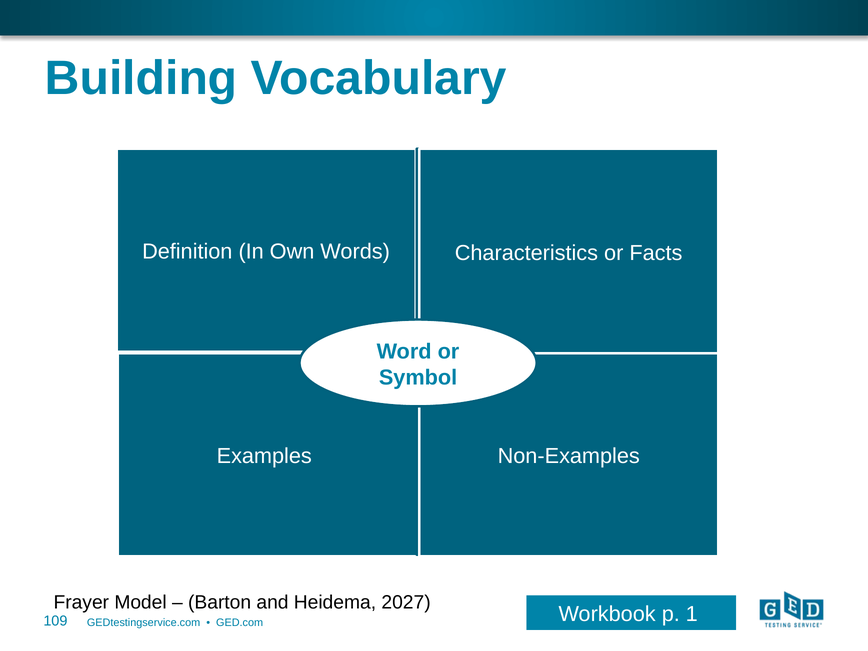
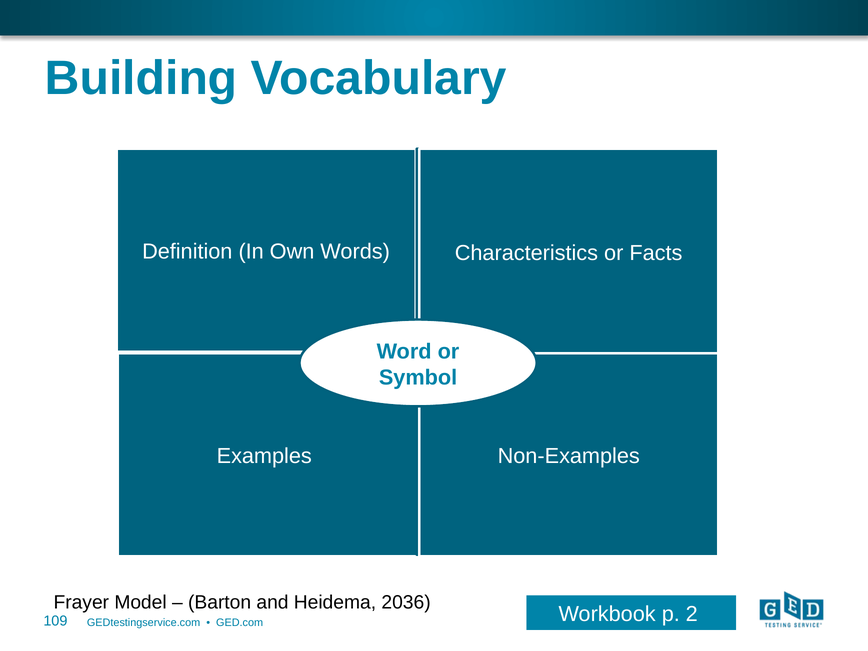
2027: 2027 -> 2036
1: 1 -> 2
